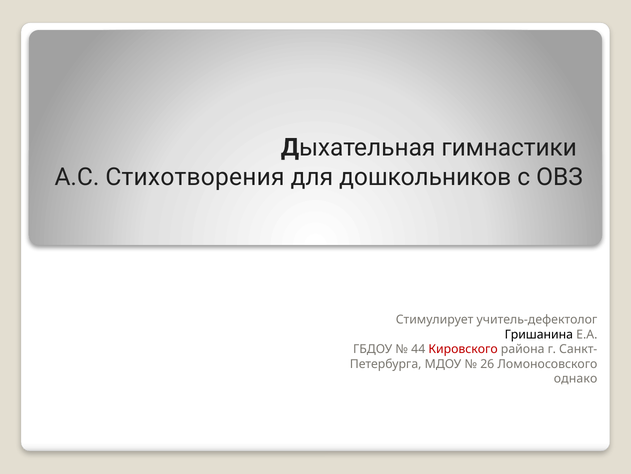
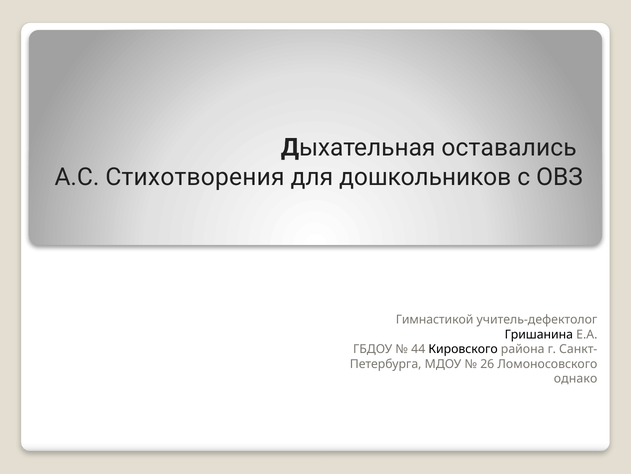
гимнастики: гимнастики -> оставались
Стимулирует: Стимулирует -> Гимнастикой
Кировского colour: red -> black
